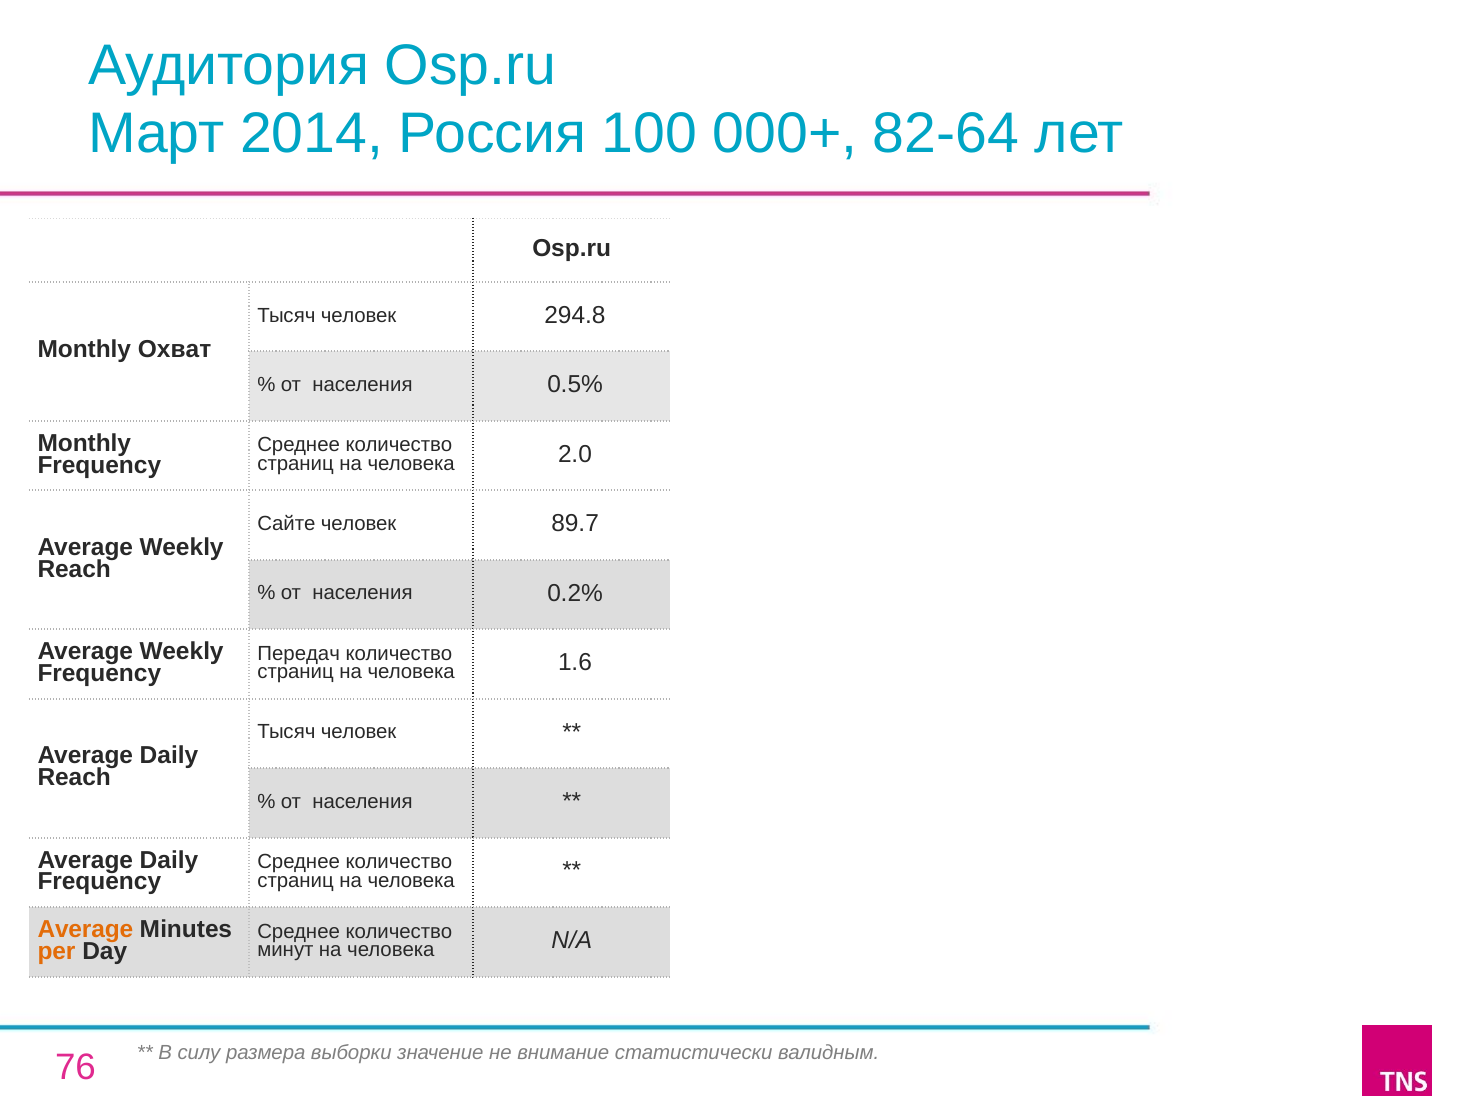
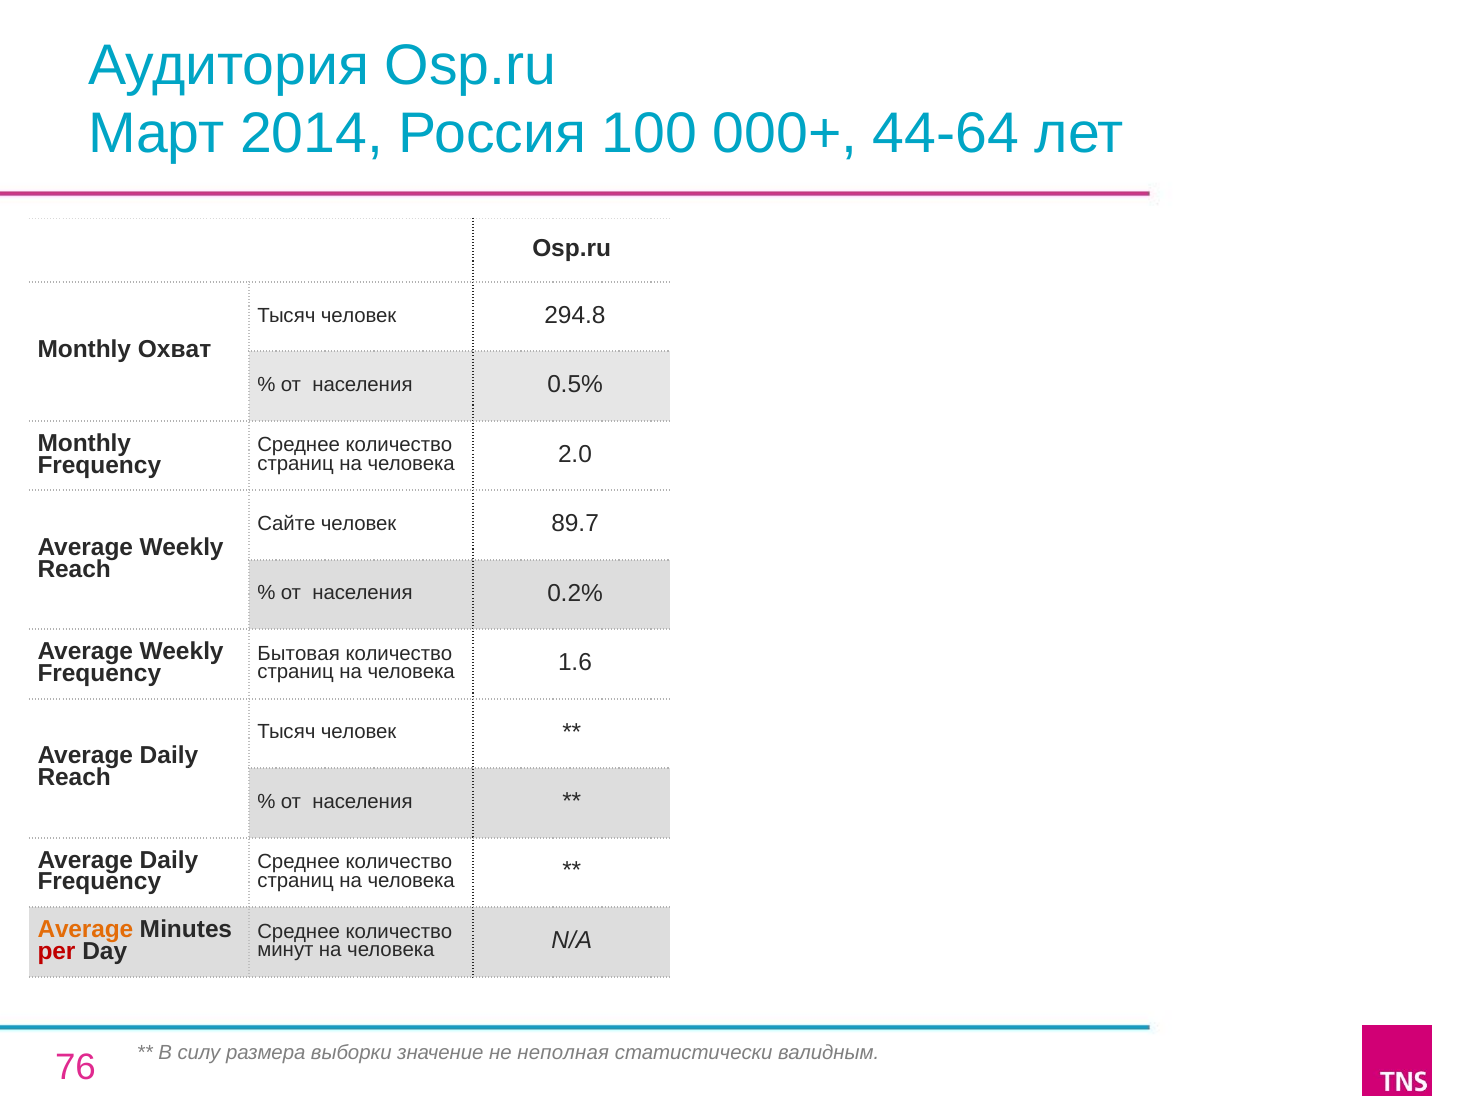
82-64: 82-64 -> 44-64
Передач: Передач -> Бытовая
per colour: orange -> red
внимание: внимание -> неполная
